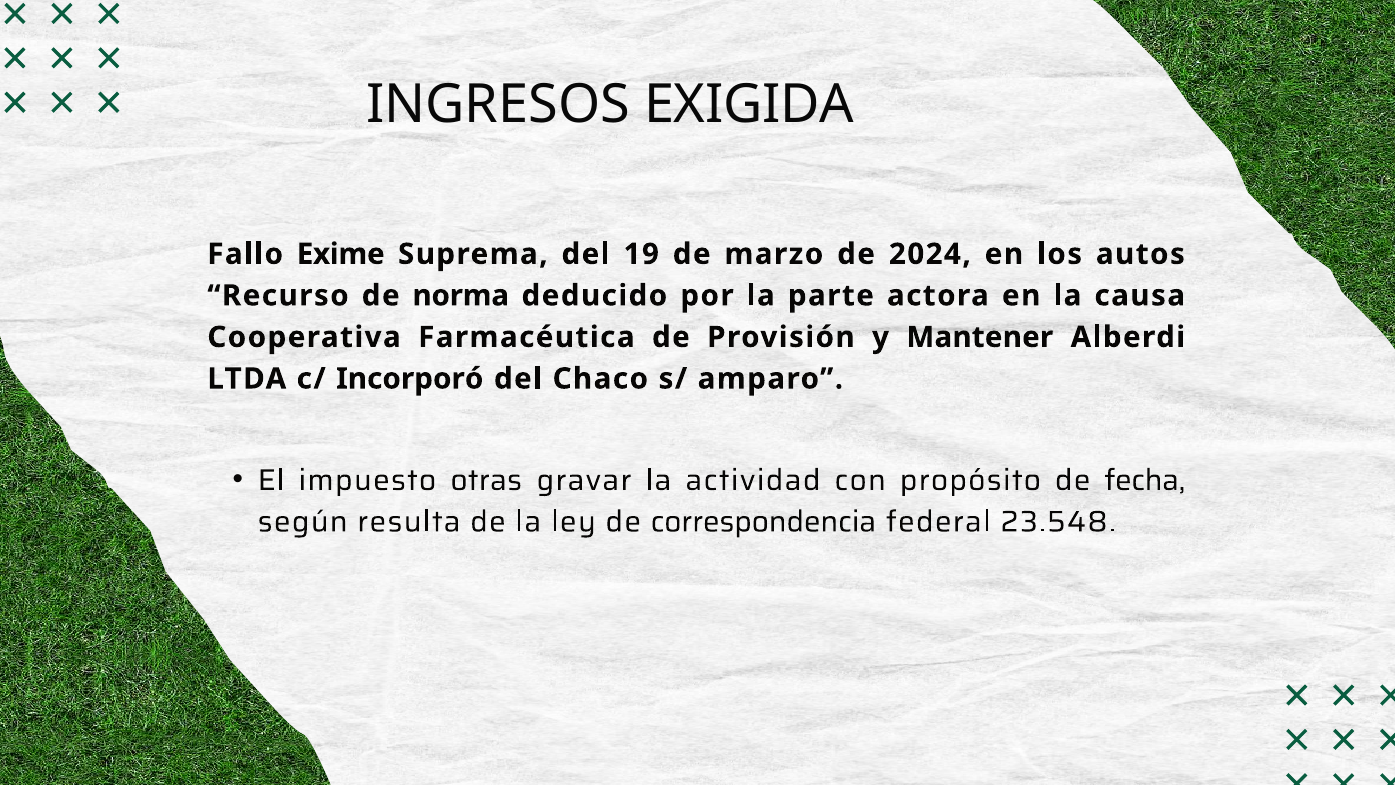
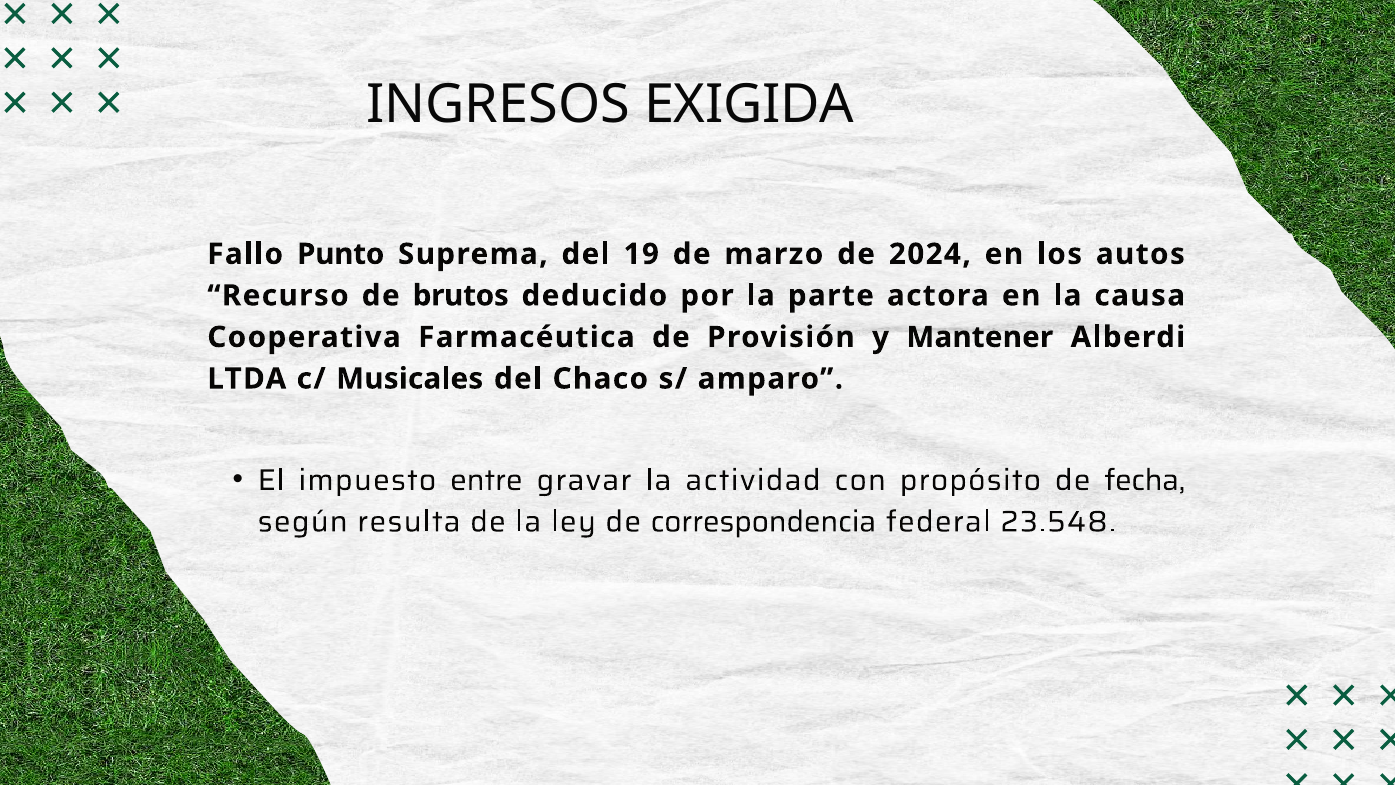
Exime: Exime -> Punto
norma: norma -> brutos
Incorporó: Incorporó -> Musicales
otras: otras -> entre
